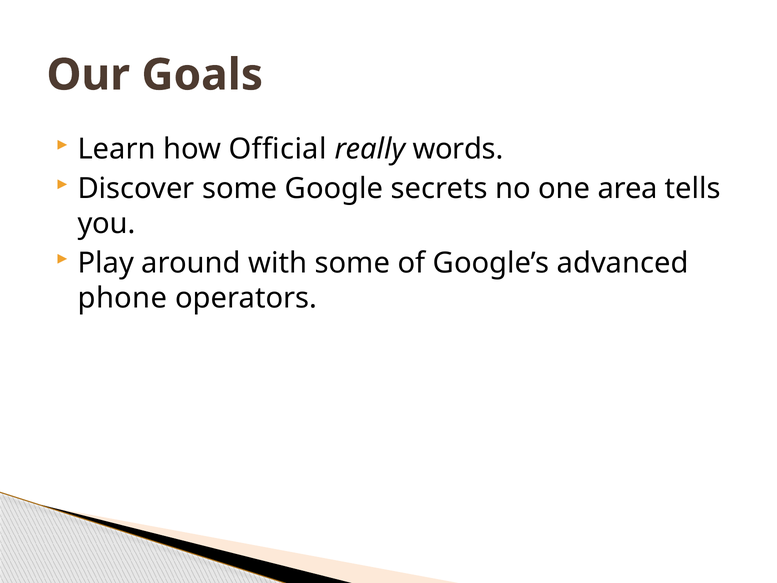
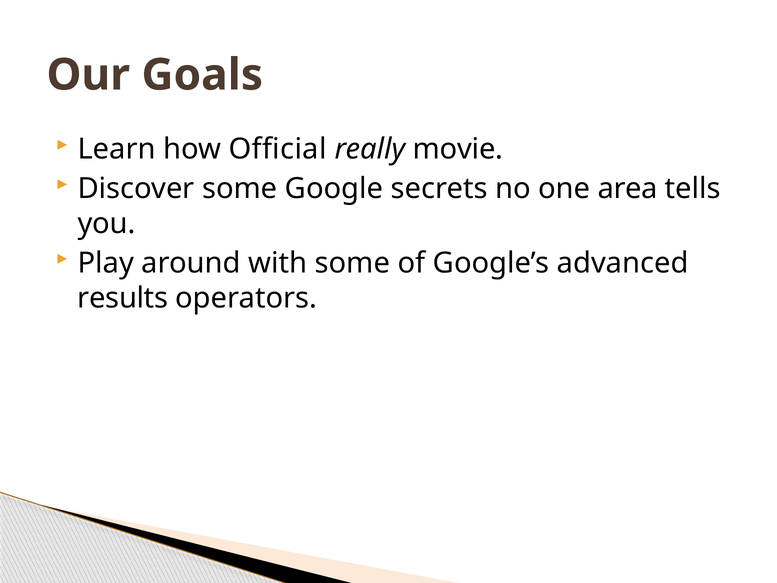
words: words -> movie
phone: phone -> results
